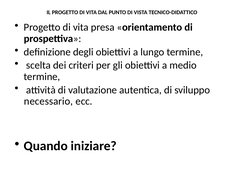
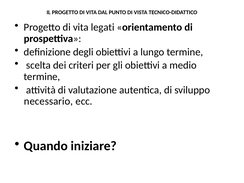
presa: presa -> legati
